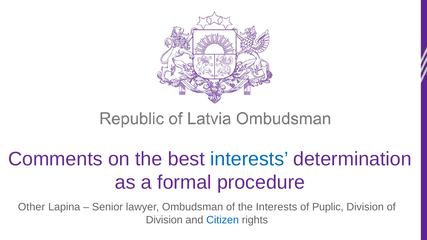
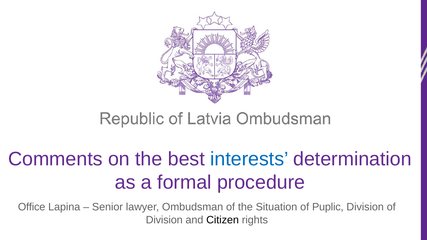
Other: Other -> Office
the Interests: Interests -> Situation
Citizen colour: blue -> black
